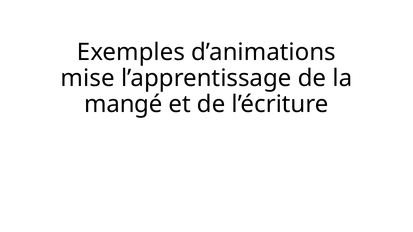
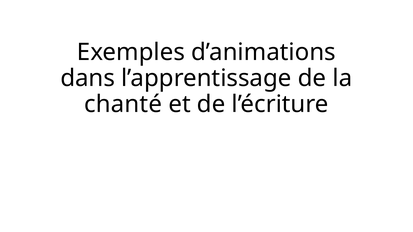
mise: mise -> dans
mangé: mangé -> chanté
